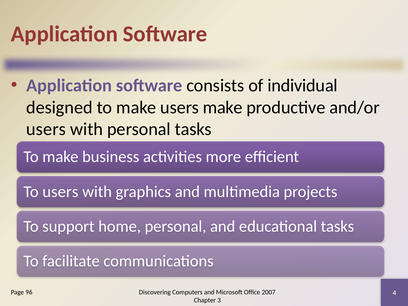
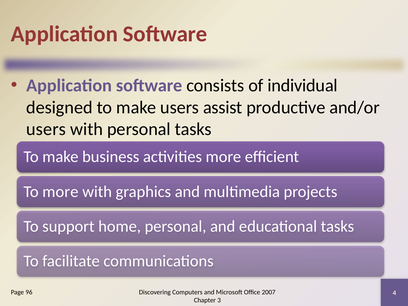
users make: make -> assist
To users: users -> more
